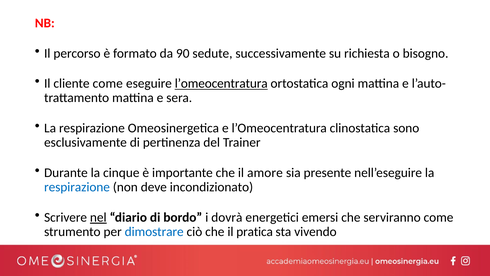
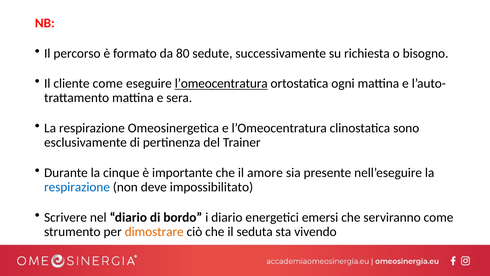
90: 90 -> 80
incondizionato: incondizionato -> impossibilitato
nel underline: present -> none
i dovrà: dovrà -> diario
dimostrare colour: blue -> orange
pratica: pratica -> seduta
